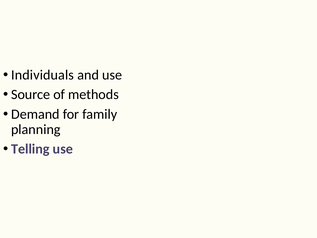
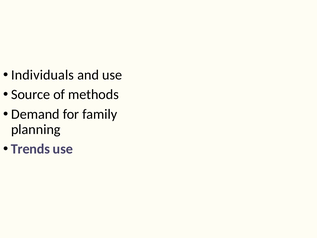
Telling: Telling -> Trends
